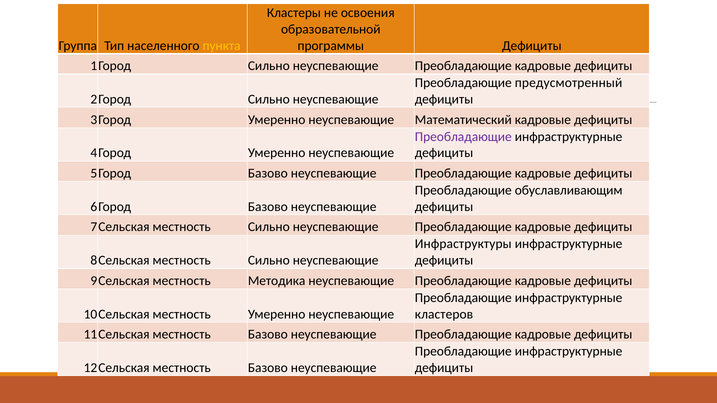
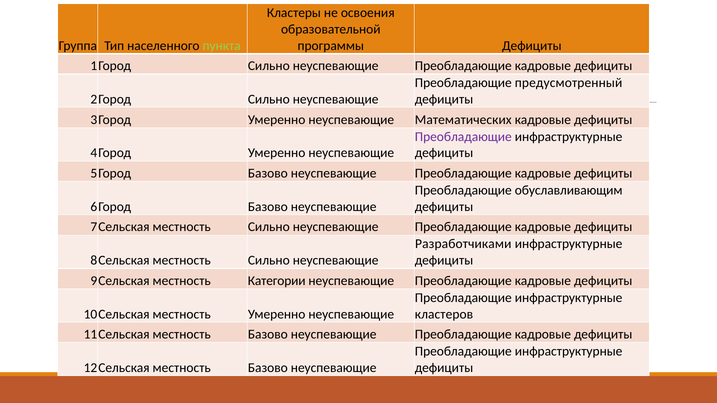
пункта colour: yellow -> light green
Математический: Математический -> Математических
Инфраструктуры: Инфраструктуры -> Разработчиками
Методика: Методика -> Категории
